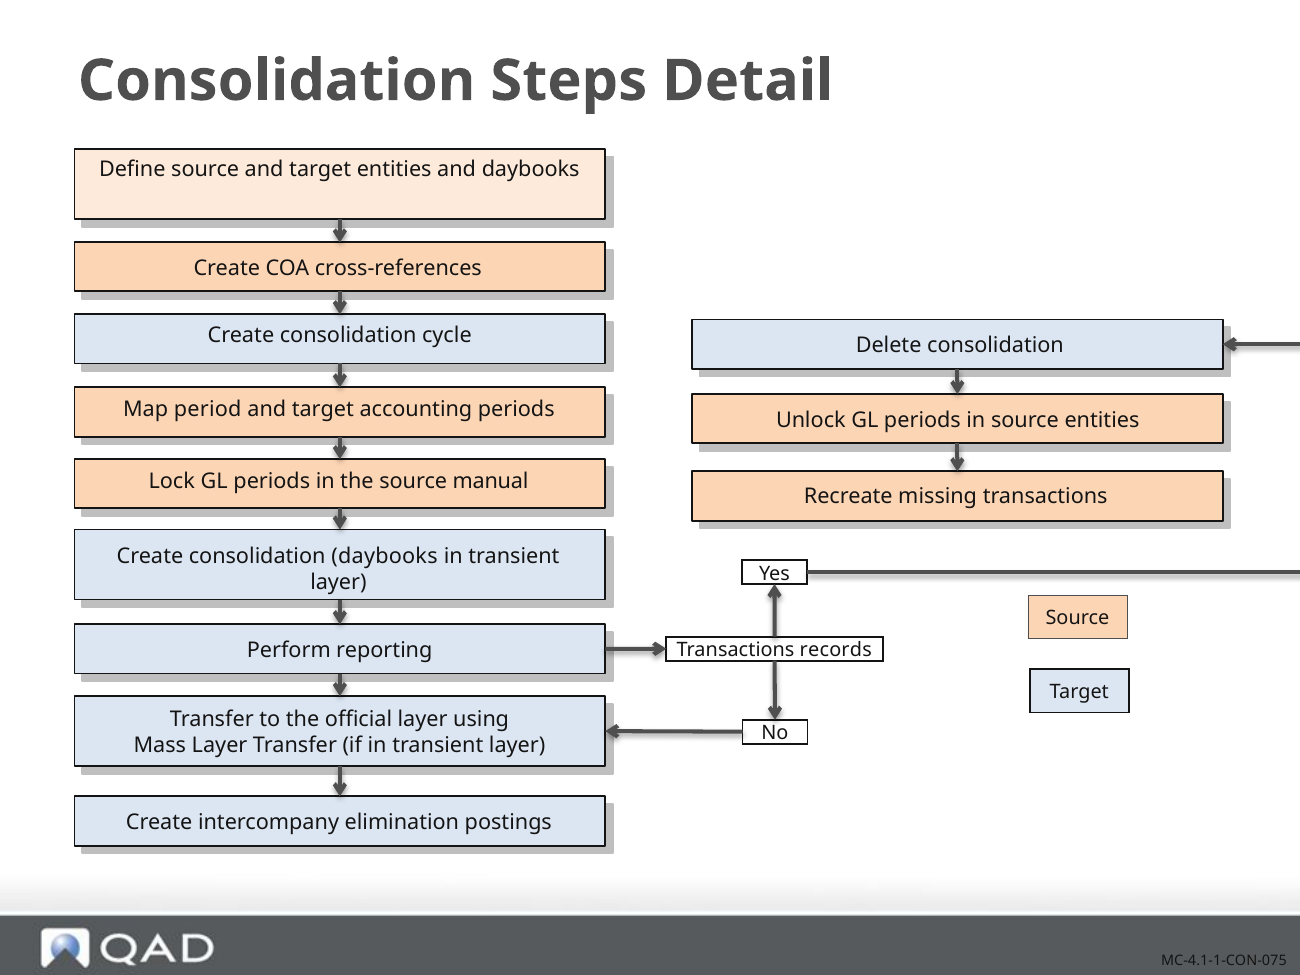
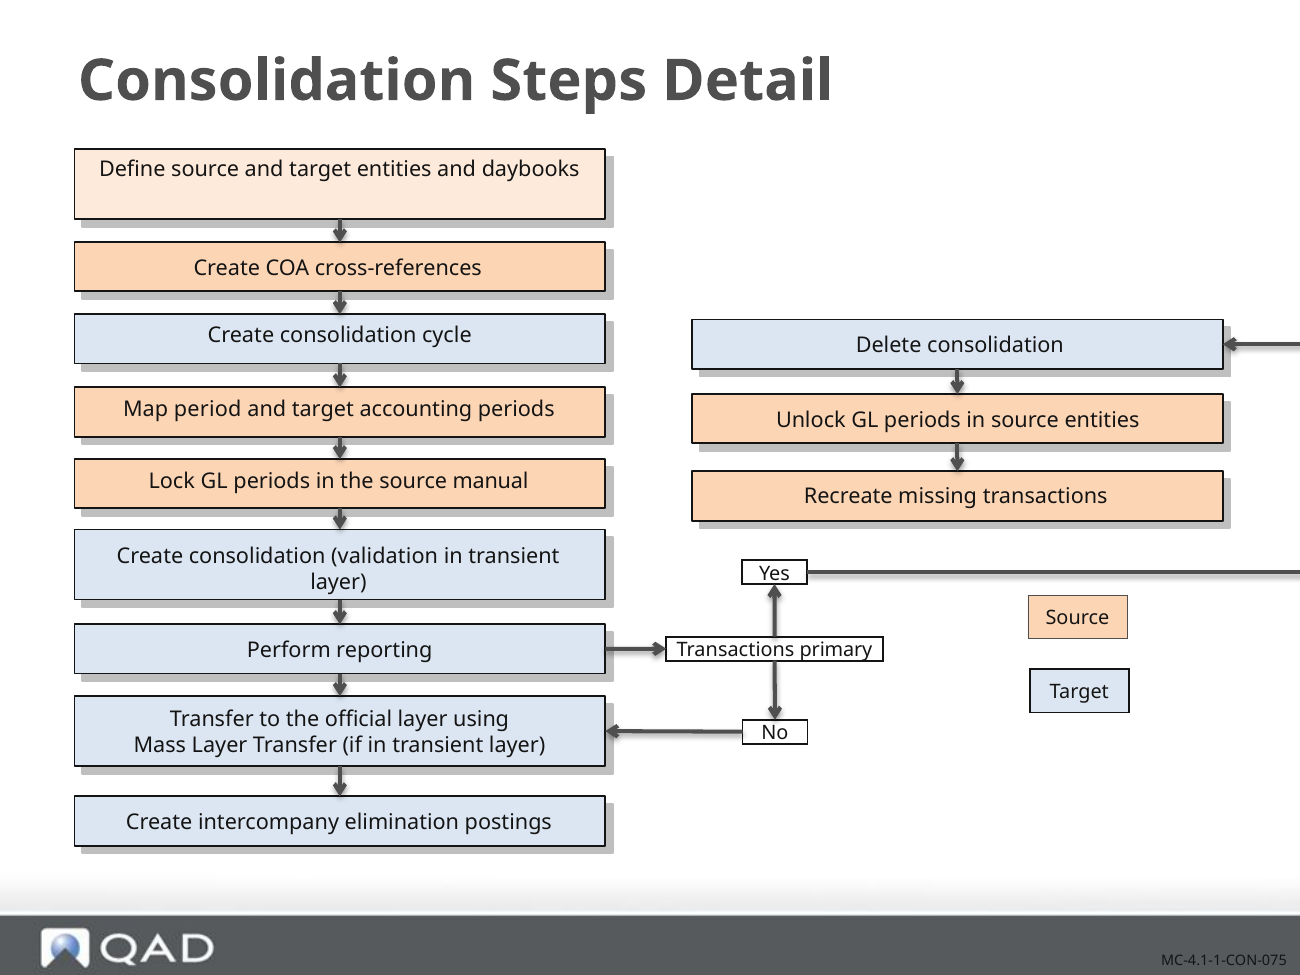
consolidation daybooks: daybooks -> validation
records: records -> primary
